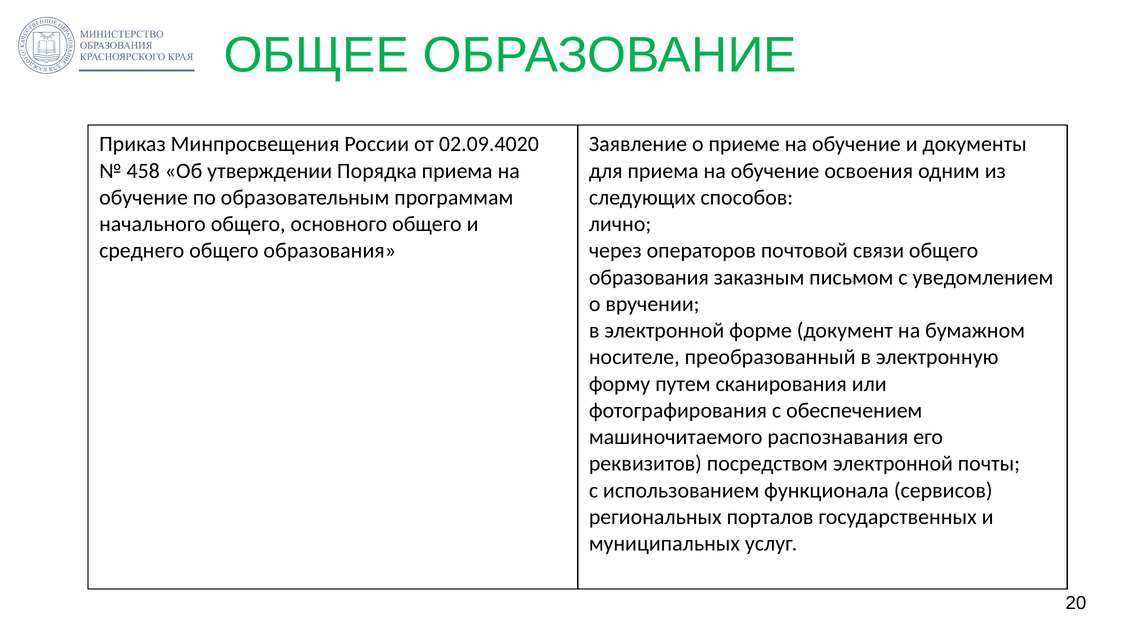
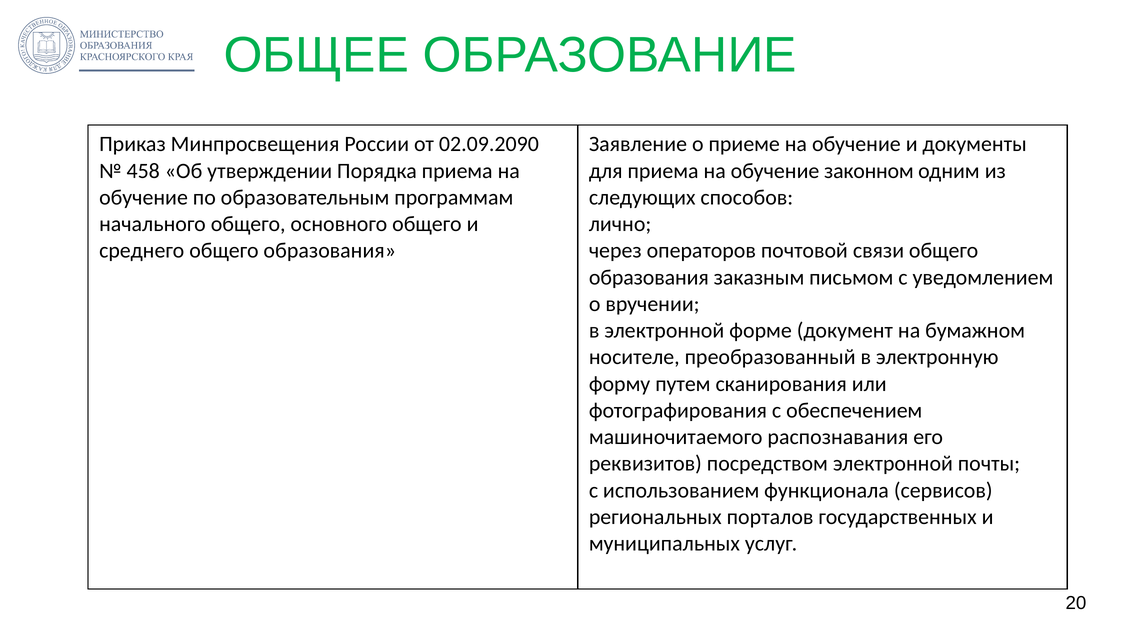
02.09.4020: 02.09.4020 -> 02.09.2090
освоения: освоения -> законном
